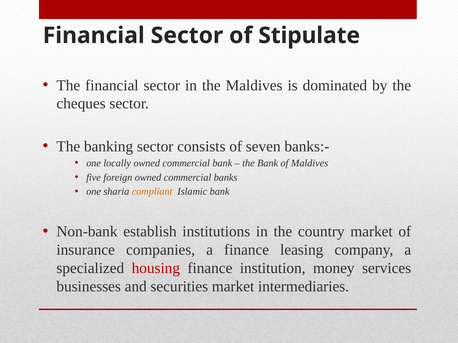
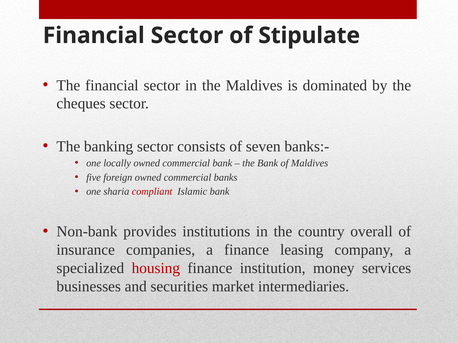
compliant colour: orange -> red
establish: establish -> provides
country market: market -> overall
